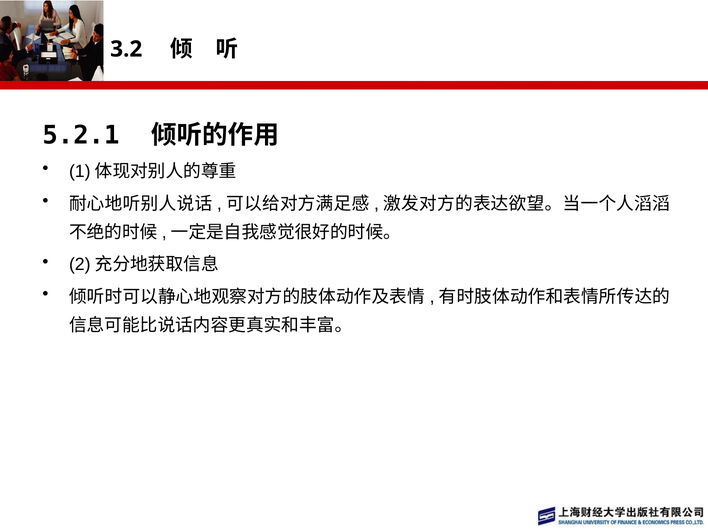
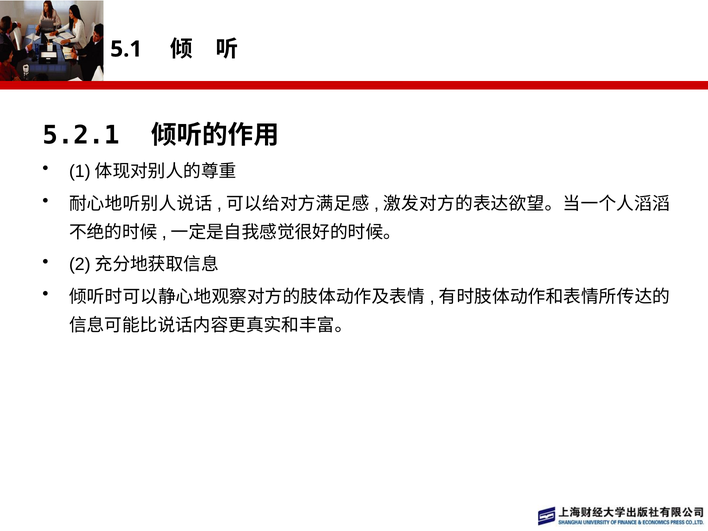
3.2: 3.2 -> 5.1
